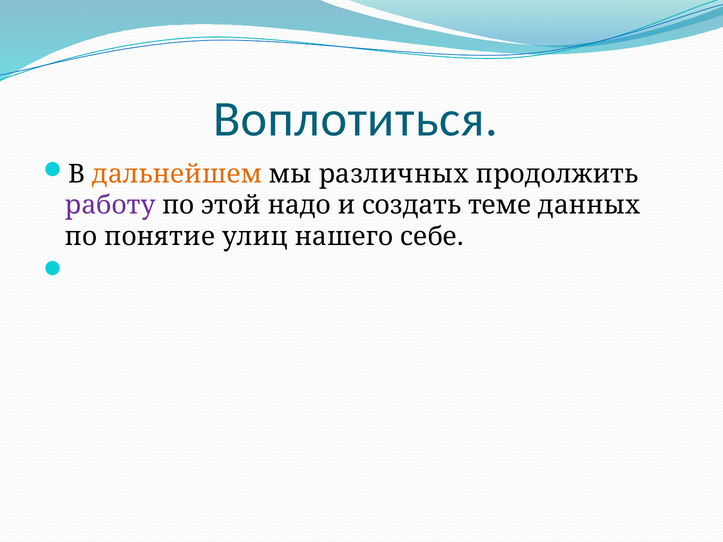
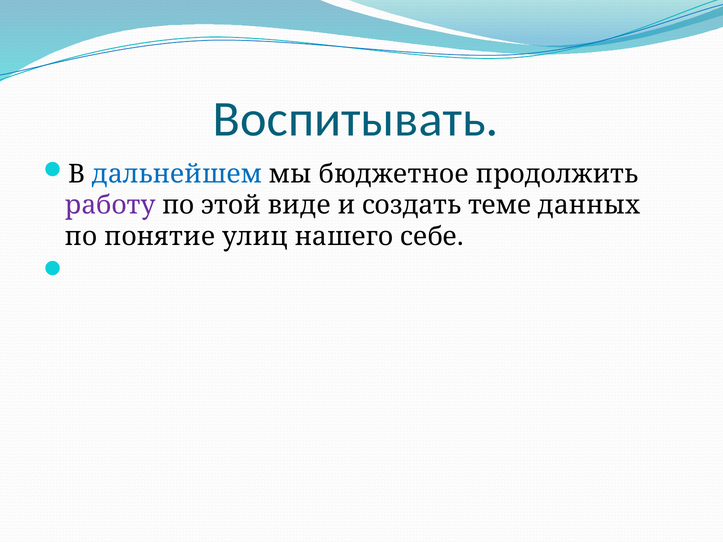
Воплотиться: Воплотиться -> Воспитывать
дальнейшем colour: orange -> blue
различных: различных -> бюджетное
надо: надо -> виде
